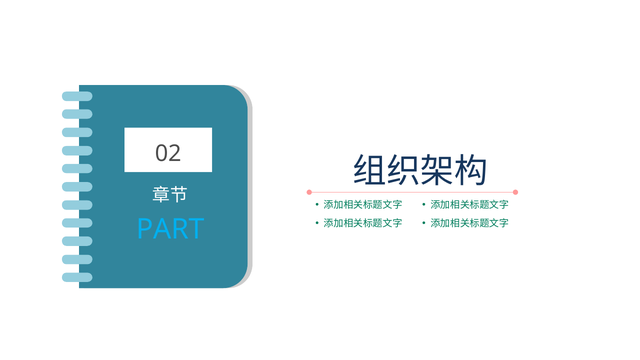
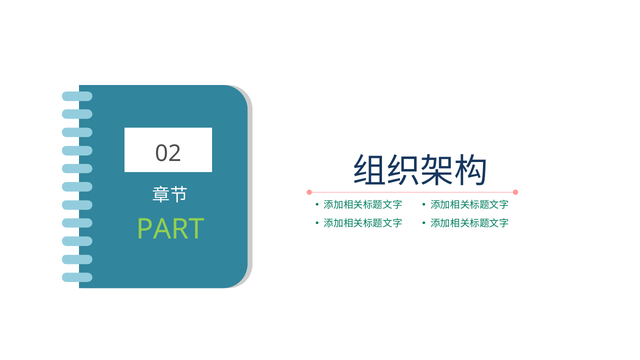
PART colour: light blue -> light green
